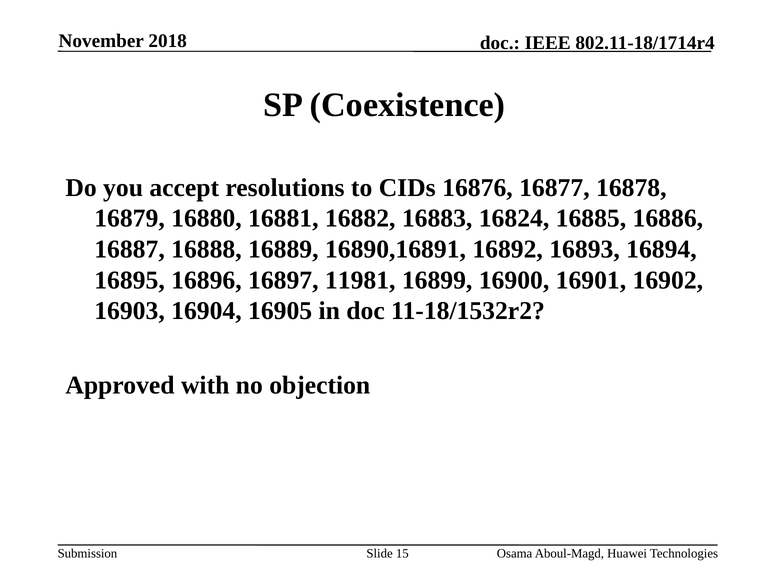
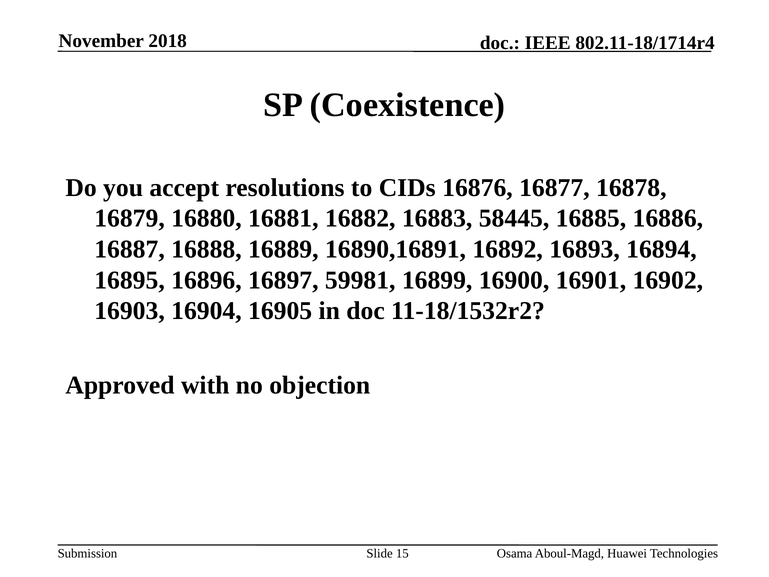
16824: 16824 -> 58445
11981: 11981 -> 59981
